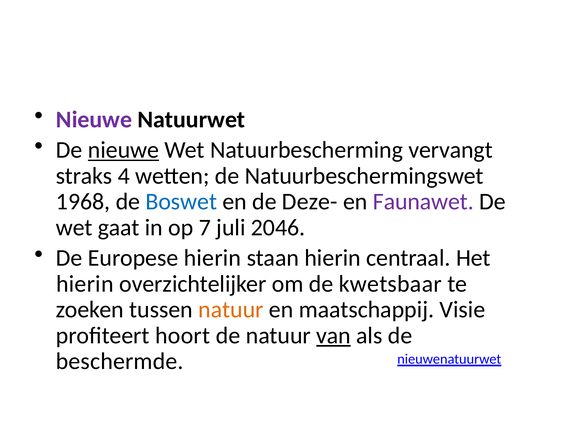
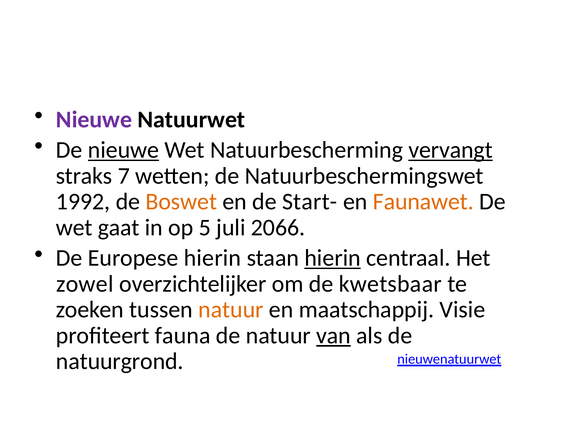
vervangt underline: none -> present
4: 4 -> 7
1968: 1968 -> 1992
Boswet colour: blue -> orange
Deze-: Deze- -> Start-
Faunawet colour: purple -> orange
7: 7 -> 5
2046: 2046 -> 2066
hierin at (333, 258) underline: none -> present
hierin at (85, 283): hierin -> zowel
hoort: hoort -> fauna
beschermde: beschermde -> natuurgrond
